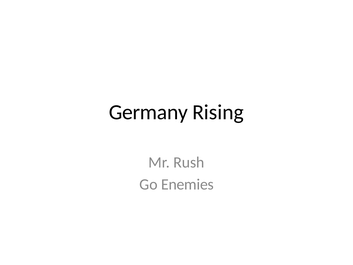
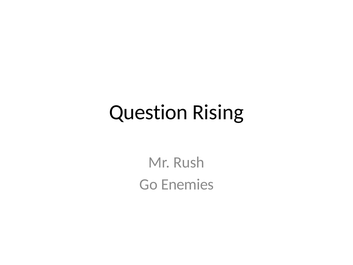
Germany: Germany -> Question
